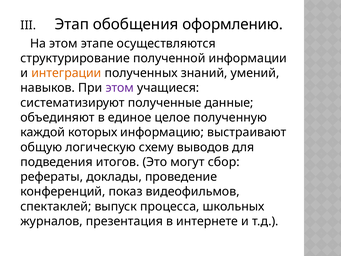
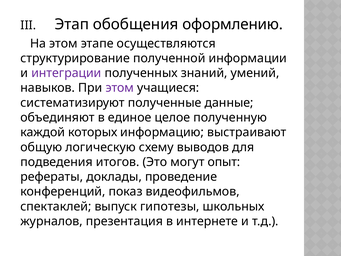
интеграции colour: orange -> purple
сбор: сбор -> опыт
процесса: процесса -> гипотезы
